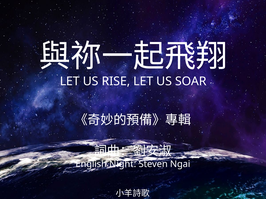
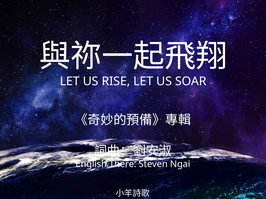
Night: Night -> There
